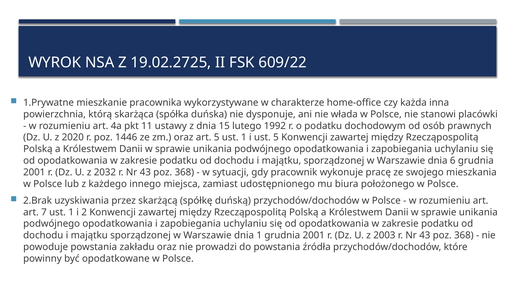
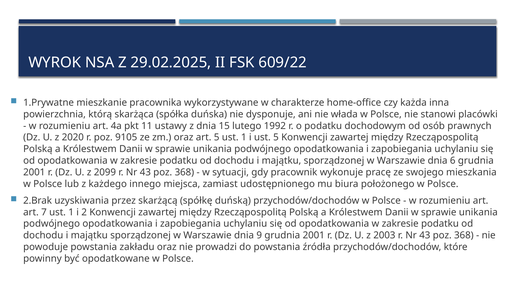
19.02.2725: 19.02.2725 -> 29.02.2025
1446: 1446 -> 9105
2032: 2032 -> 2099
dnia 1: 1 -> 9
